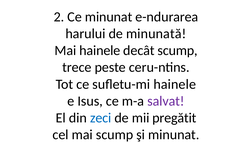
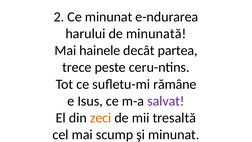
decât scump: scump -> partea
sufletu-mi hainele: hainele -> rămâne
zeci colour: blue -> orange
pregătit: pregătit -> tresaltă
